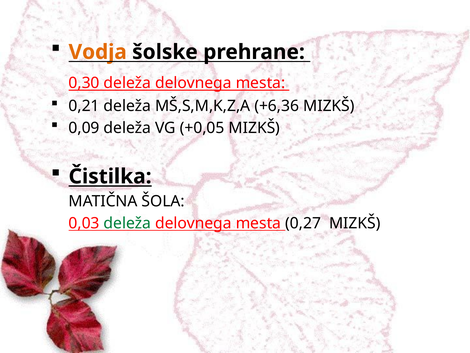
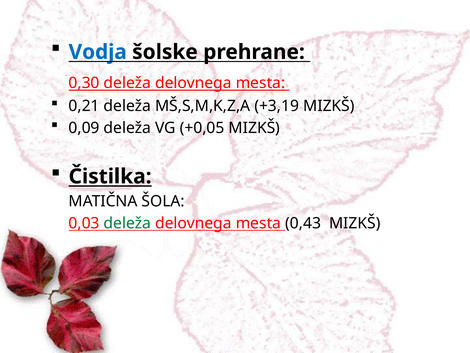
Vodja colour: orange -> blue
+6,36: +6,36 -> +3,19
0,27: 0,27 -> 0,43
